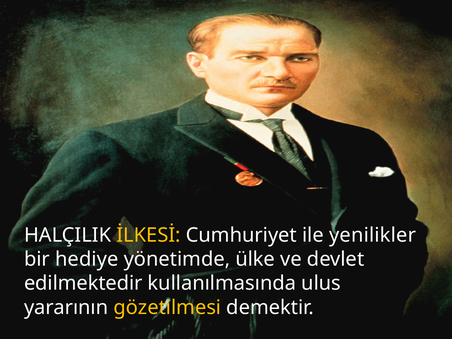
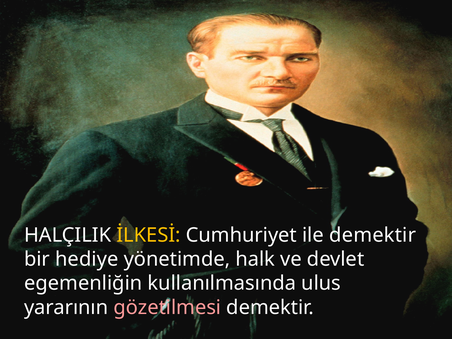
ile yenilikler: yenilikler -> demektir
ülke: ülke -> halk
edilmektedir: edilmektedir -> egemenliğin
gözetilmesi colour: yellow -> pink
